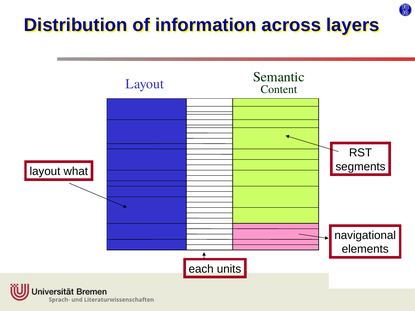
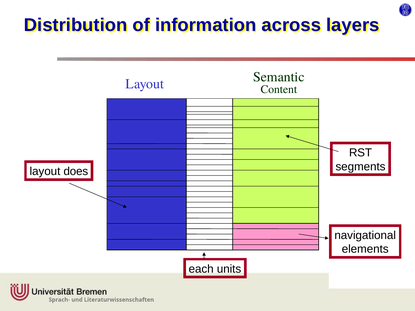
what: what -> does
